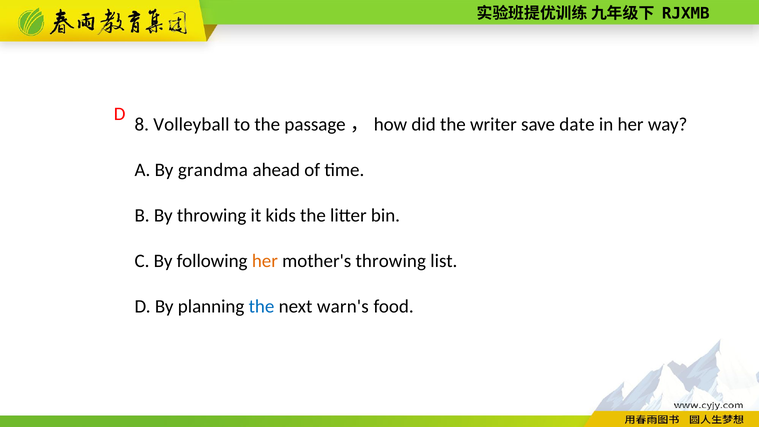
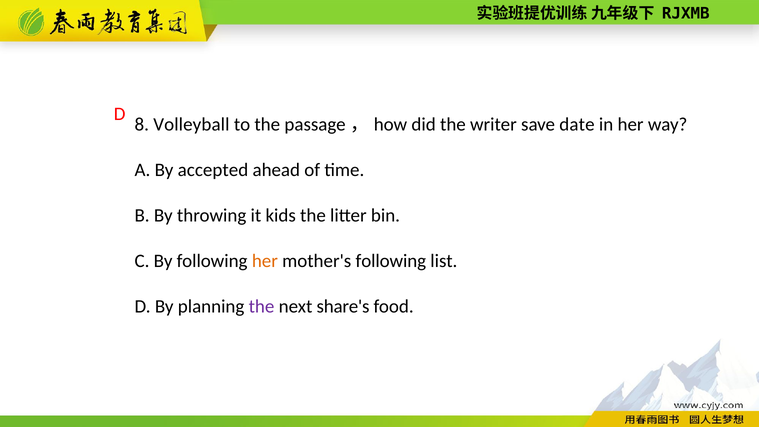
grandma: grandma -> accepted
mother's throwing: throwing -> following
the at (262, 306) colour: blue -> purple
warn's: warn's -> share's
